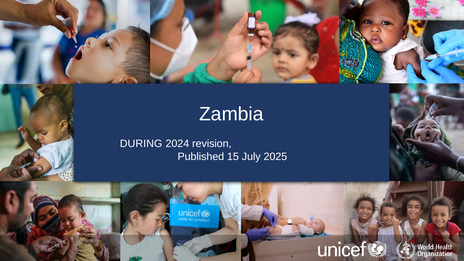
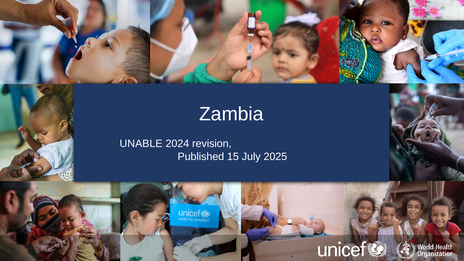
DURING: DURING -> UNABLE
